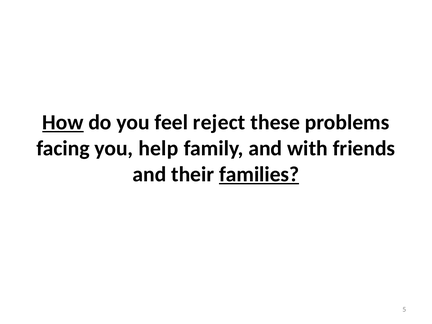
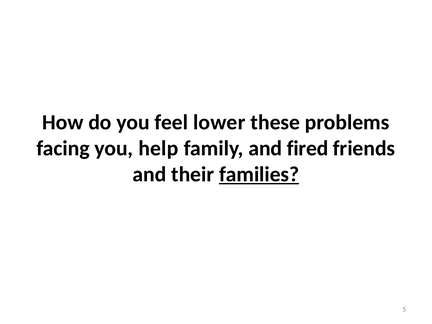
How underline: present -> none
reject: reject -> lower
with: with -> fired
